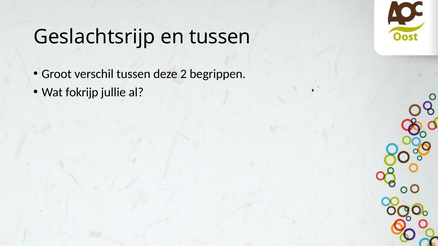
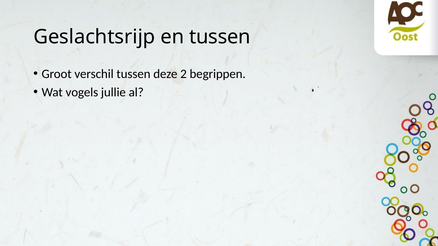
fokrijp: fokrijp -> vogels
